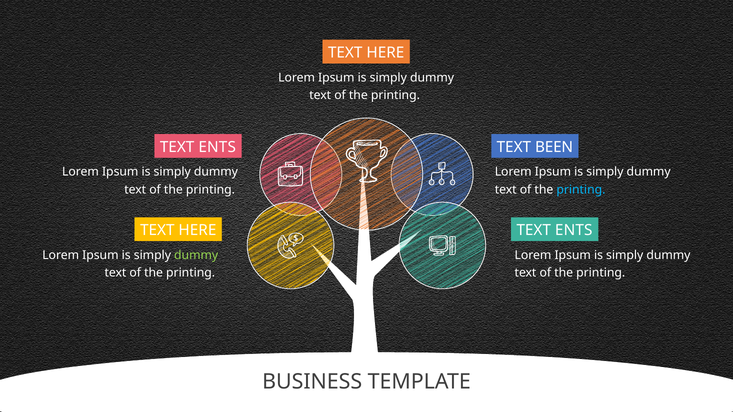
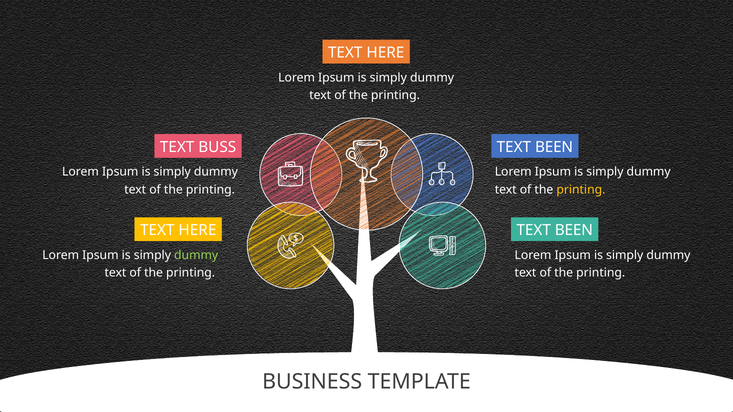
ENTS at (217, 147): ENTS -> BUSS
printing at (581, 190) colour: light blue -> yellow
ENTS at (574, 230): ENTS -> BEEN
